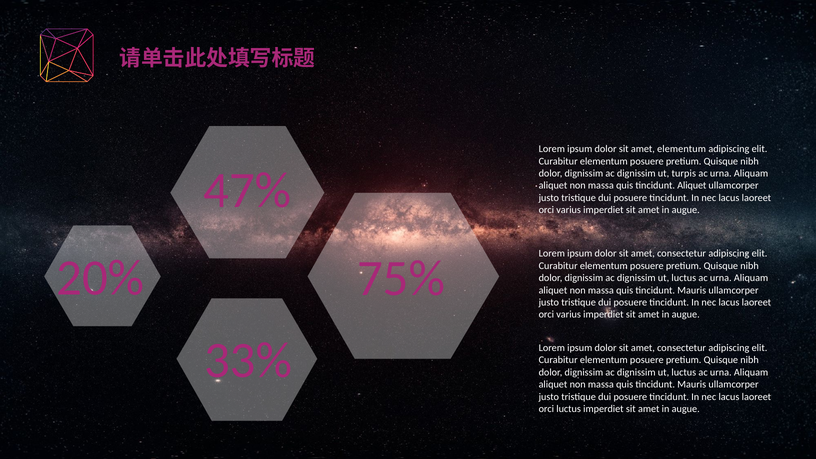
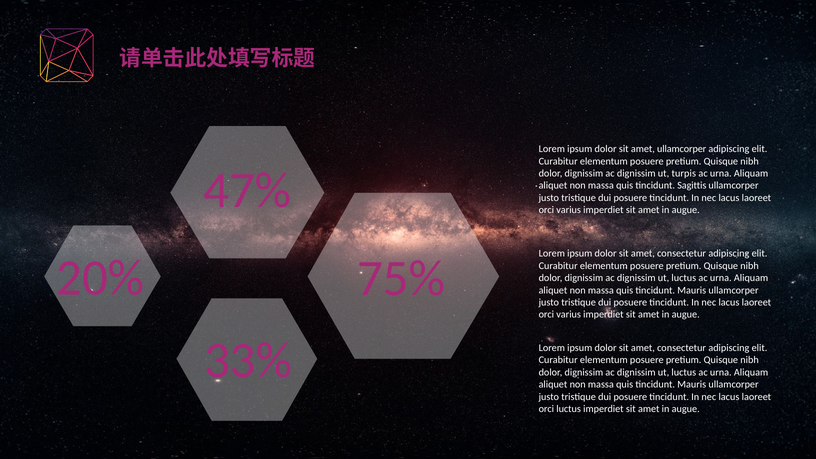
amet elementum: elementum -> ullamcorper
tincidunt Aliquet: Aliquet -> Sagittis
